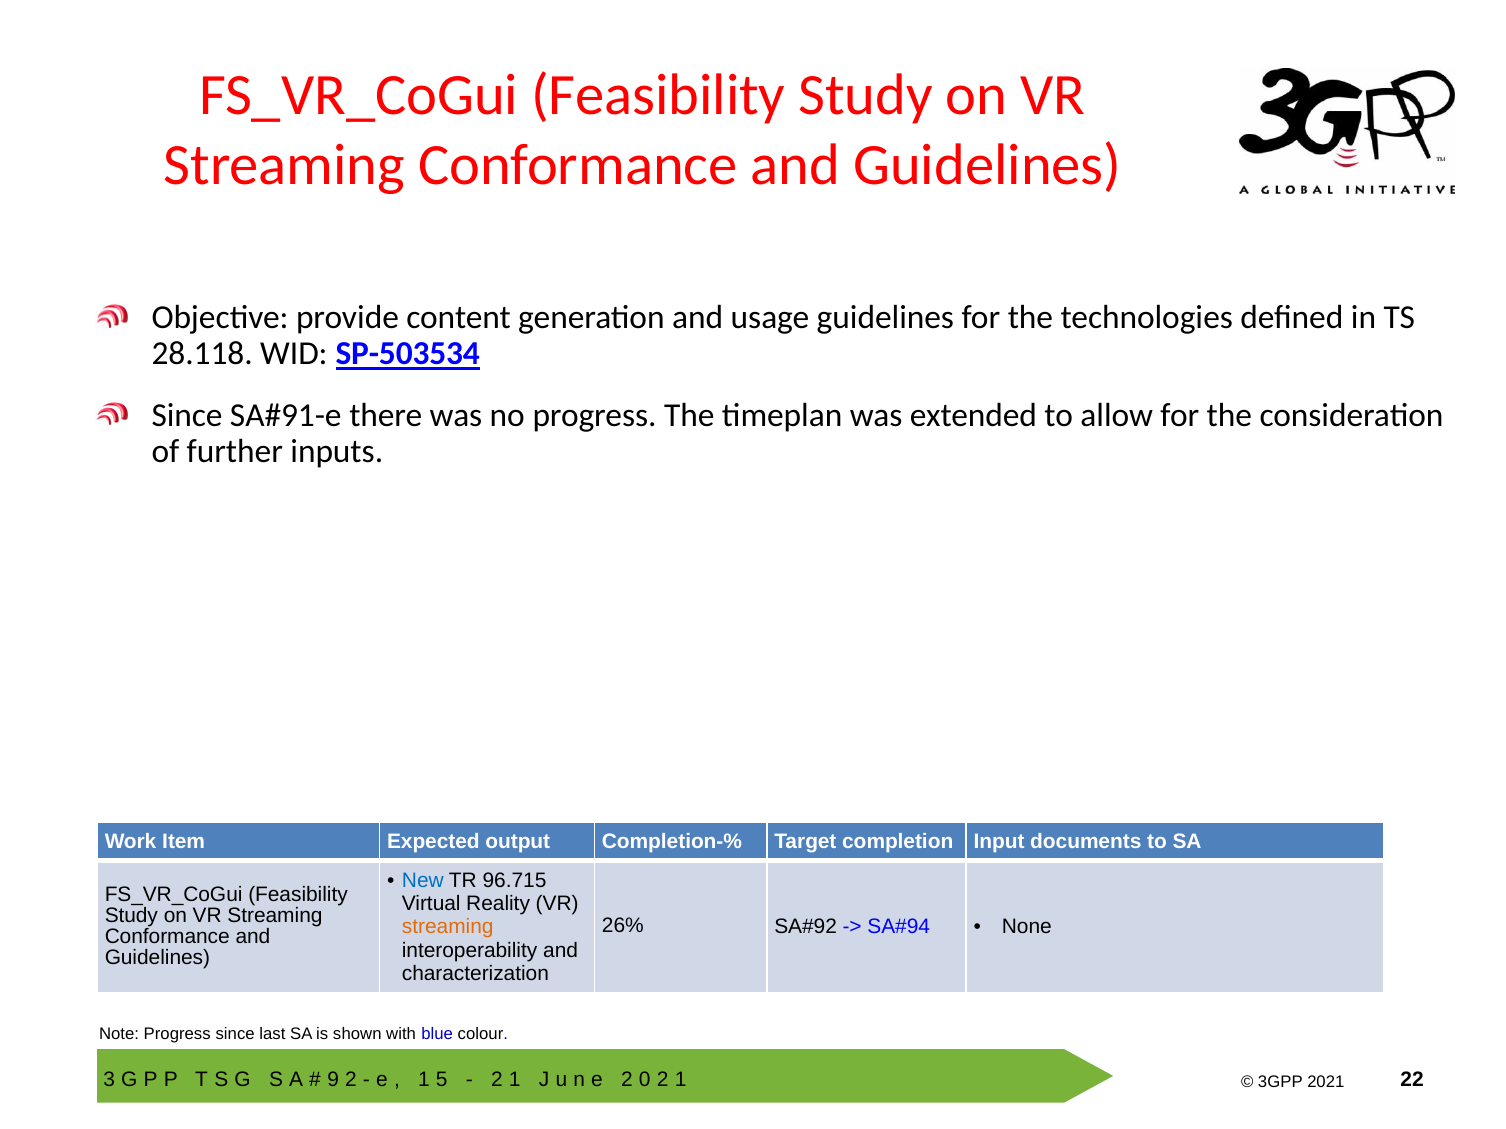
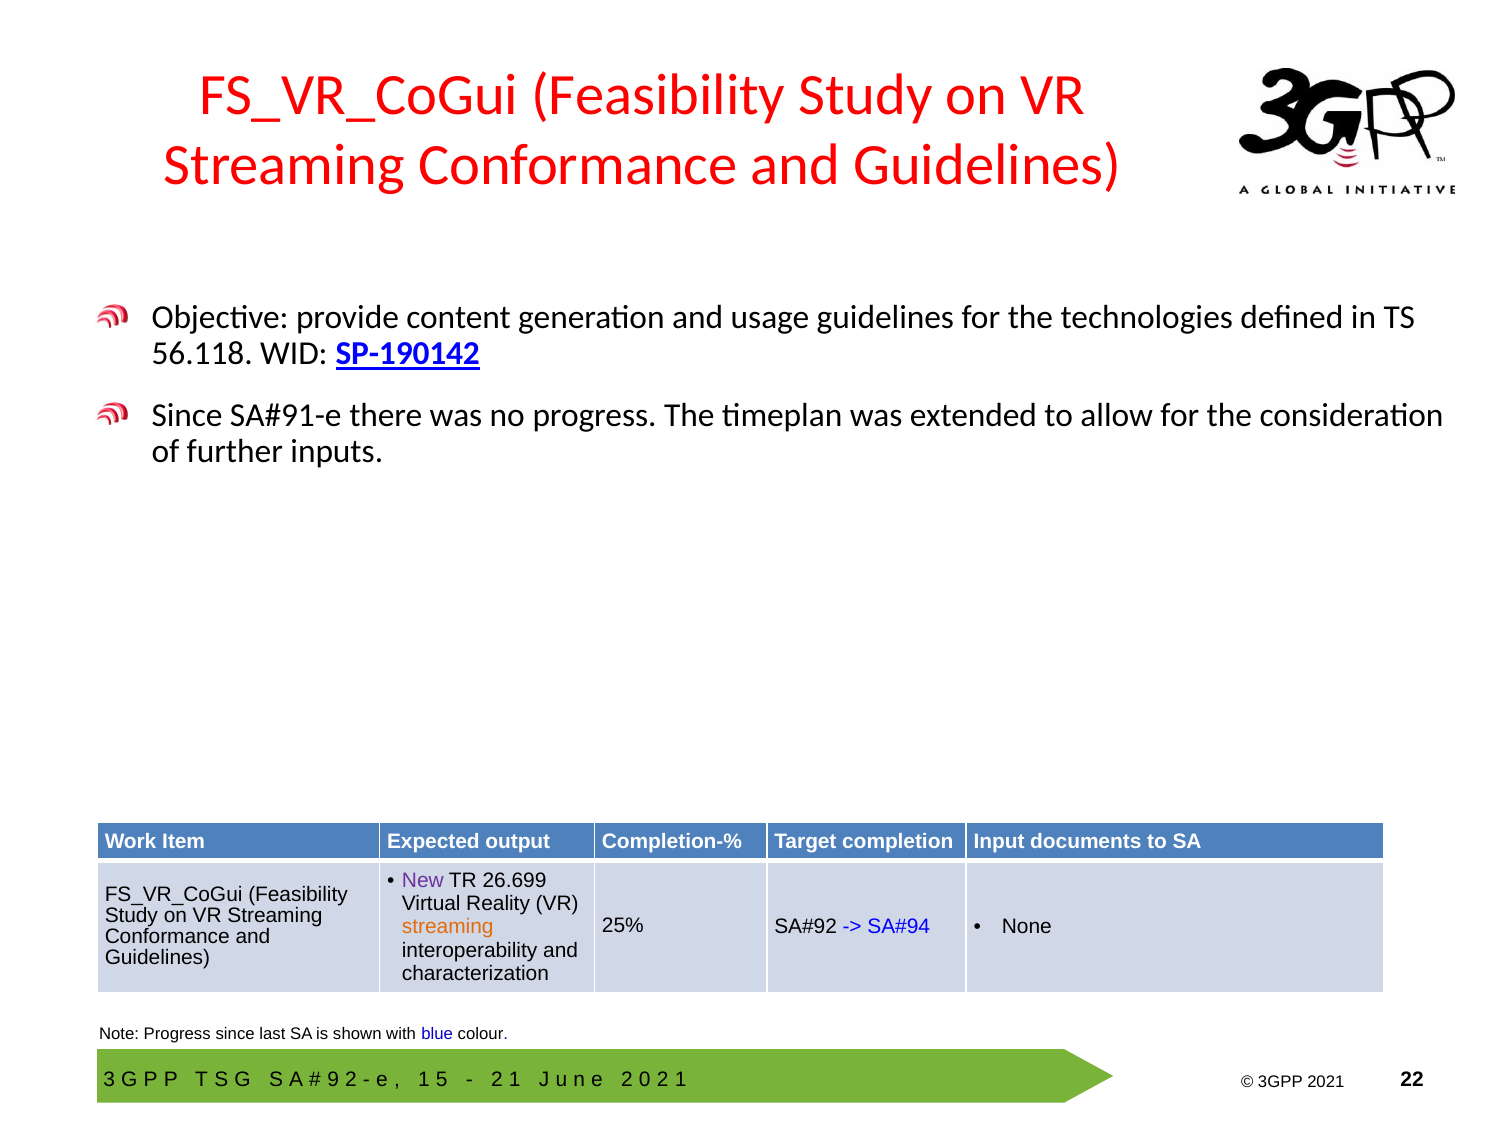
28.118: 28.118 -> 56.118
SP-503534: SP-503534 -> SP-190142
New colour: blue -> purple
96.715: 96.715 -> 26.699
26%: 26% -> 25%
